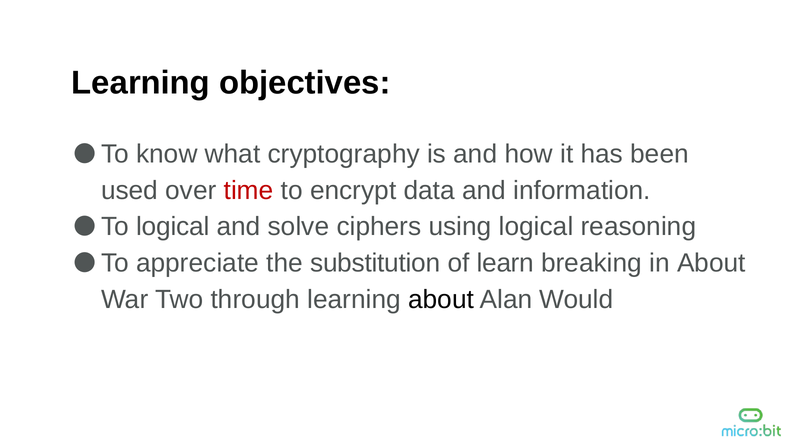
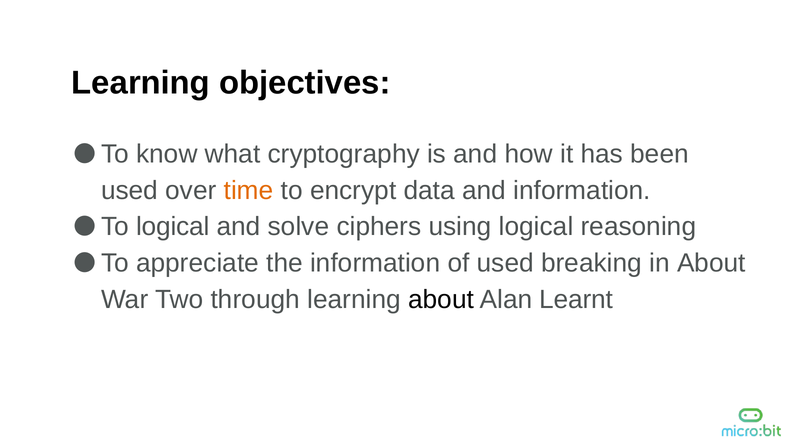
time colour: red -> orange
the substitution: substitution -> information
of learn: learn -> used
Would: Would -> Learnt
